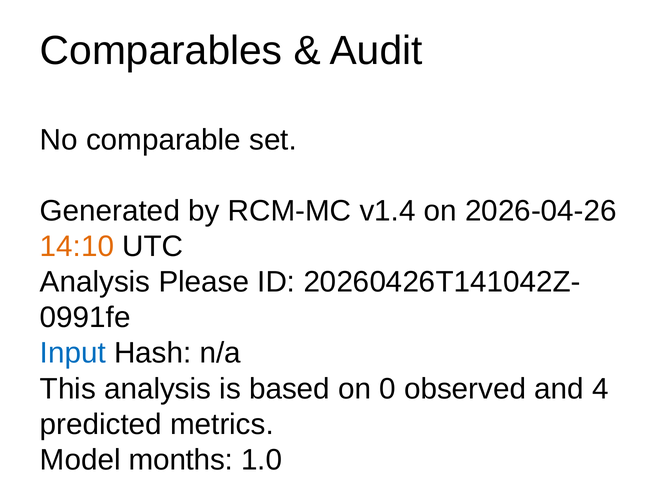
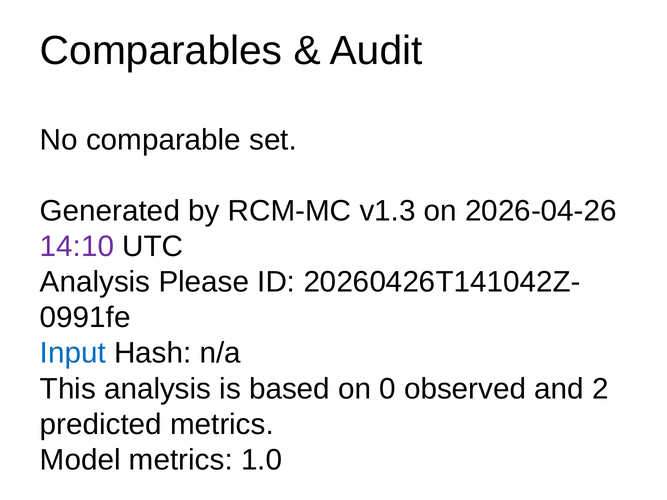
v1.4: v1.4 -> v1.3
14:10 colour: orange -> purple
4: 4 -> 2
Model months: months -> metrics
